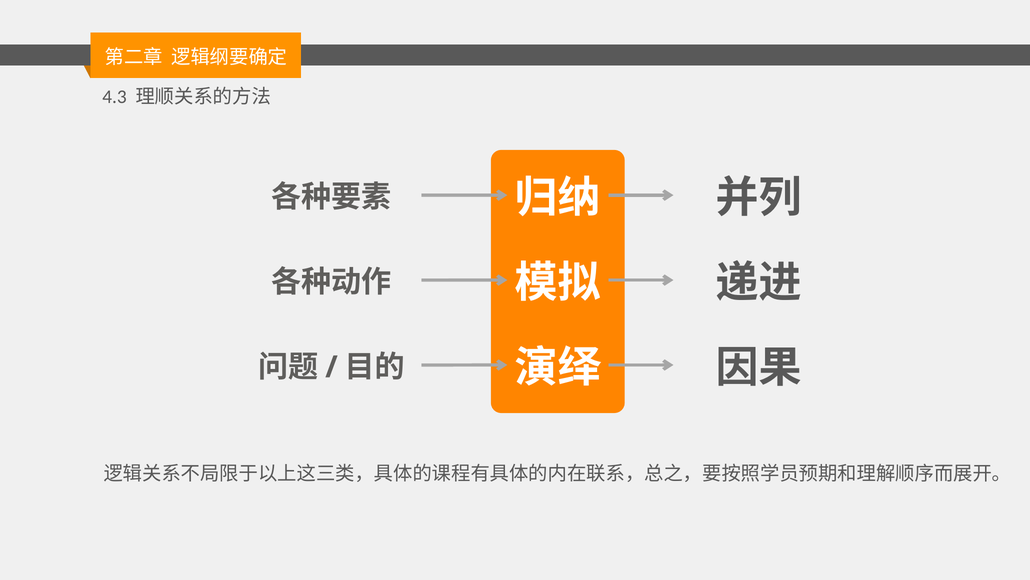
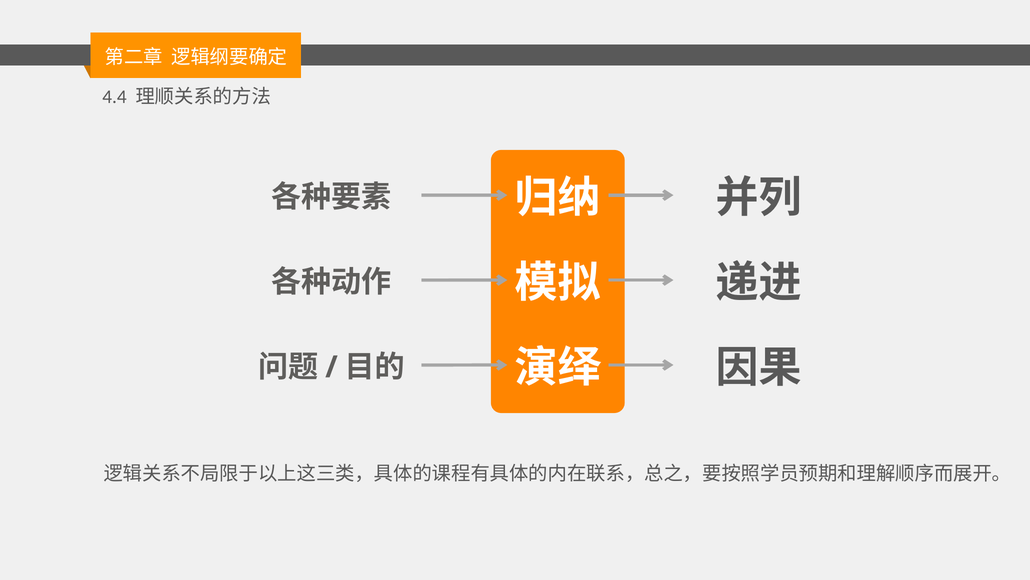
4.3: 4.3 -> 4.4
